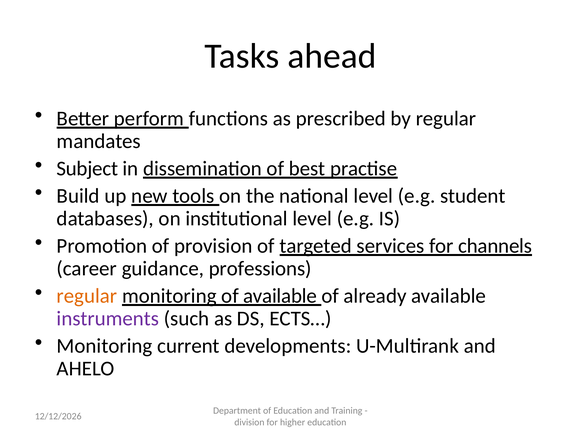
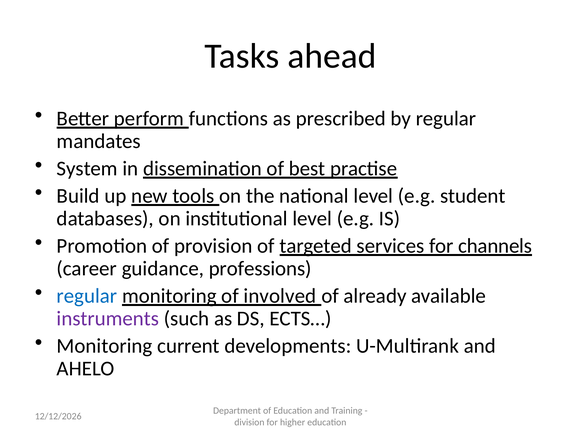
Subject: Subject -> System
regular at (87, 296) colour: orange -> blue
of available: available -> involved
